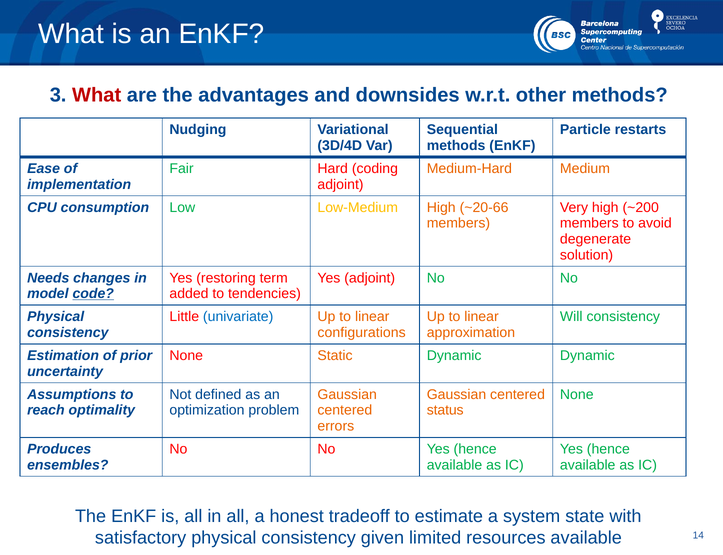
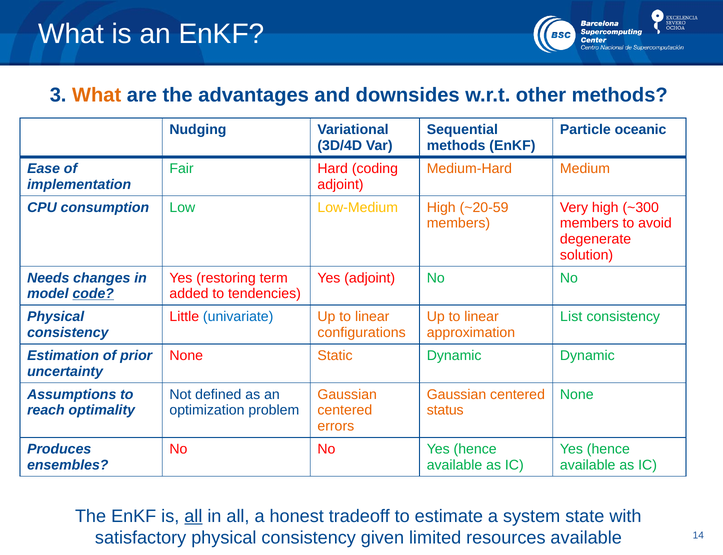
What at (97, 95) colour: red -> orange
restarts: restarts -> oceanic
~20-66: ~20-66 -> ~20-59
~200: ~200 -> ~300
Will: Will -> List
all at (193, 516) underline: none -> present
